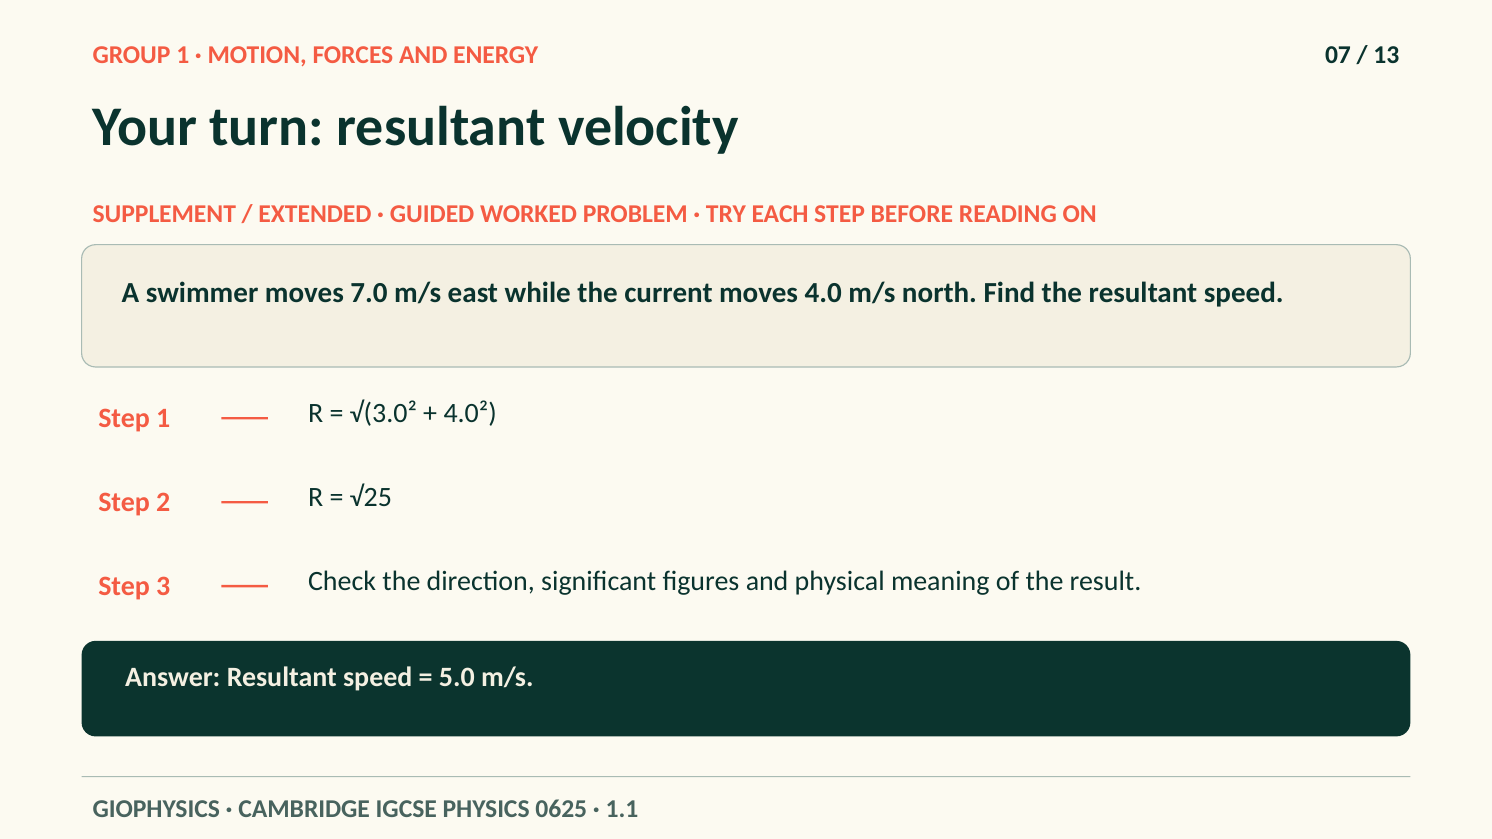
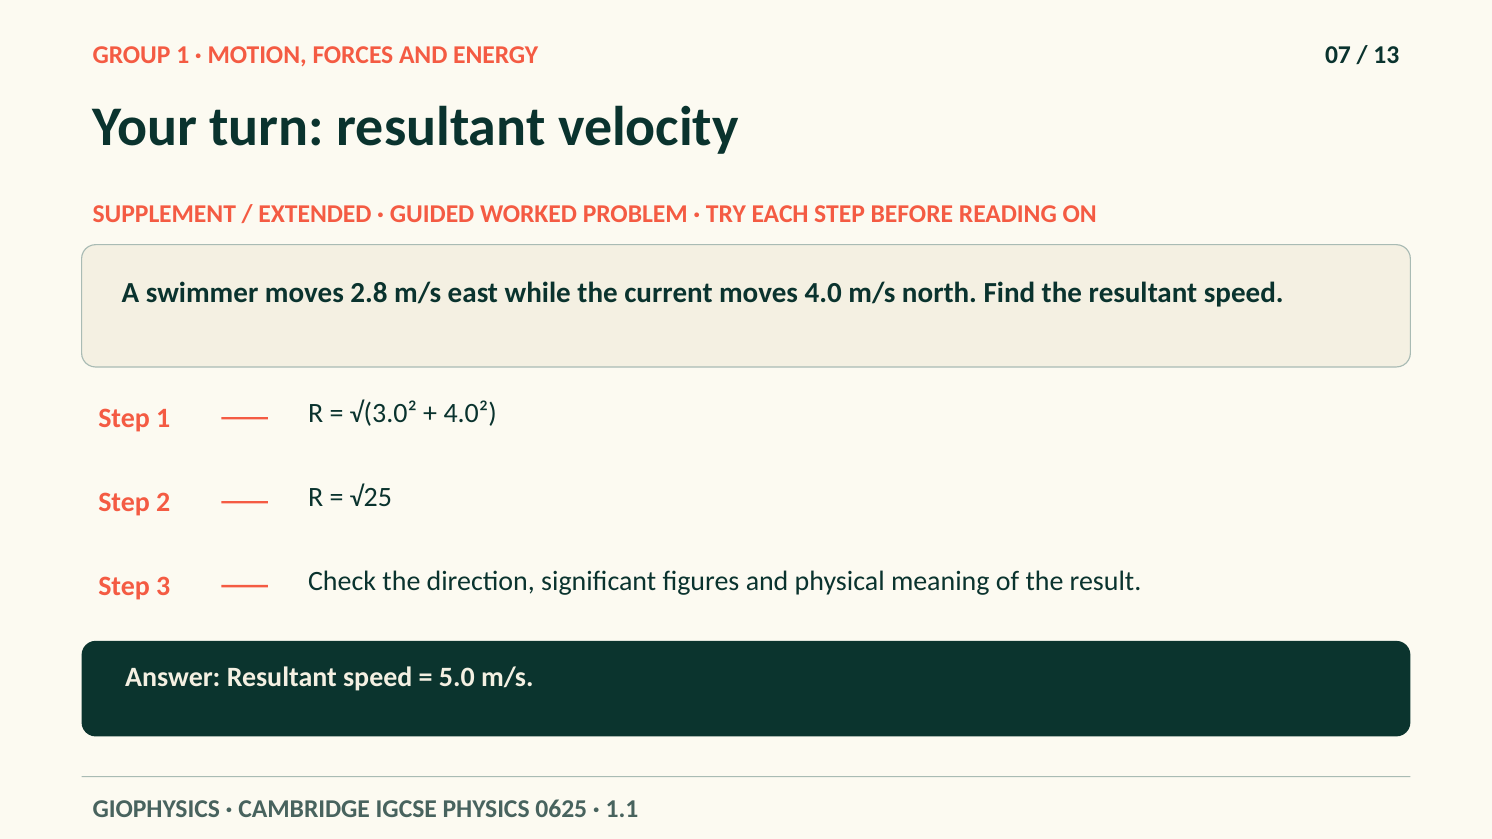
7.0: 7.0 -> 2.8
